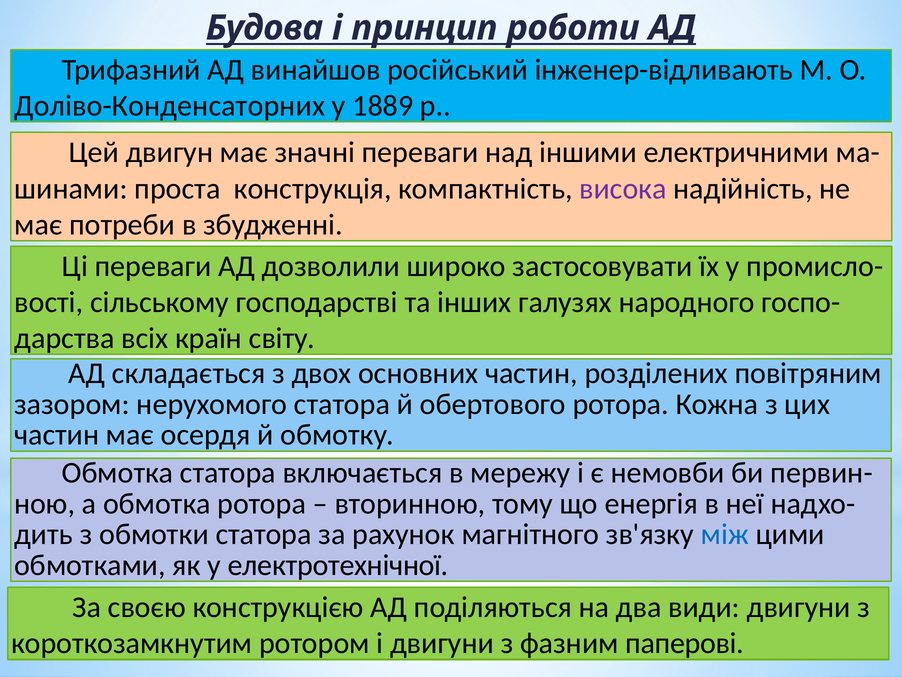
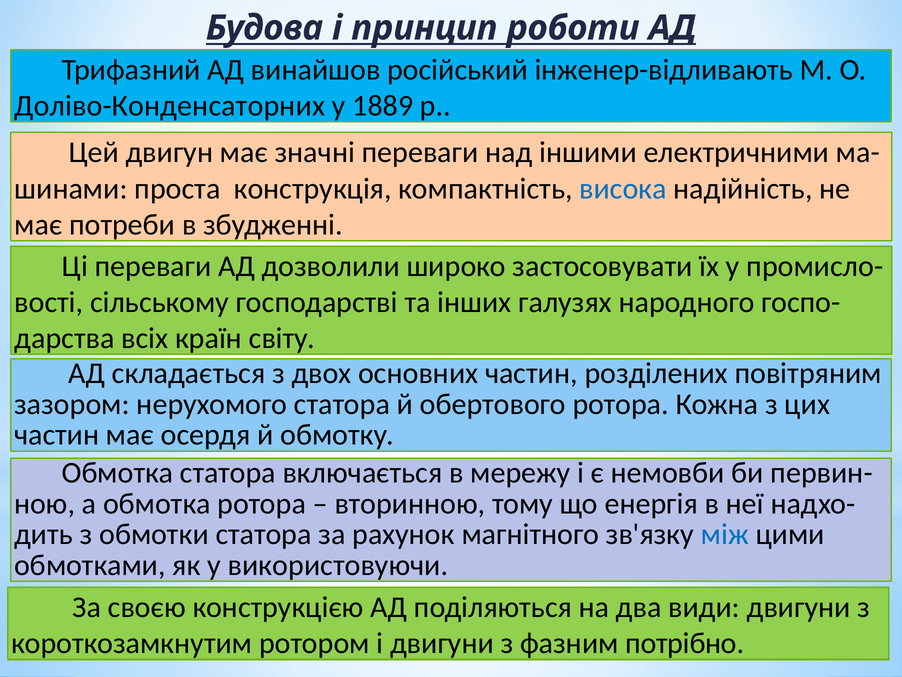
висока colour: purple -> blue
електротехнічної: електротехнічної -> використовуючи
паперові: паперові -> потрібно
